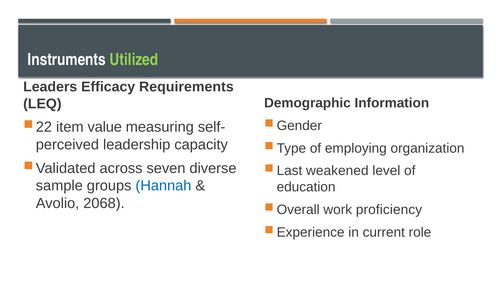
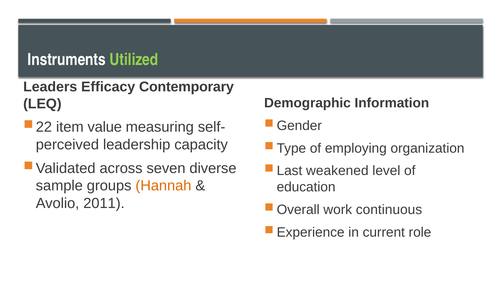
Requirements: Requirements -> Contemporary
Hannah colour: blue -> orange
2068: 2068 -> 2011
proficiency: proficiency -> continuous
